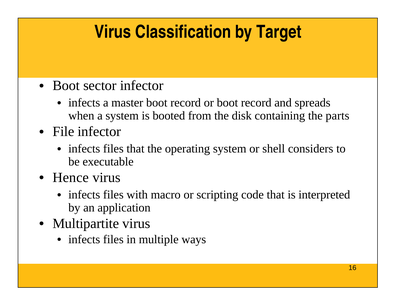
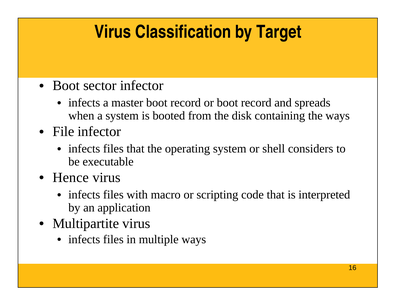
the parts: parts -> ways
